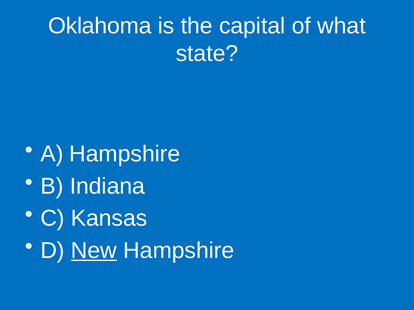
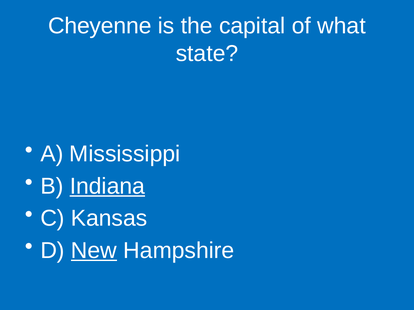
Oklahoma: Oklahoma -> Cheyenne
A Hampshire: Hampshire -> Mississippi
Indiana underline: none -> present
